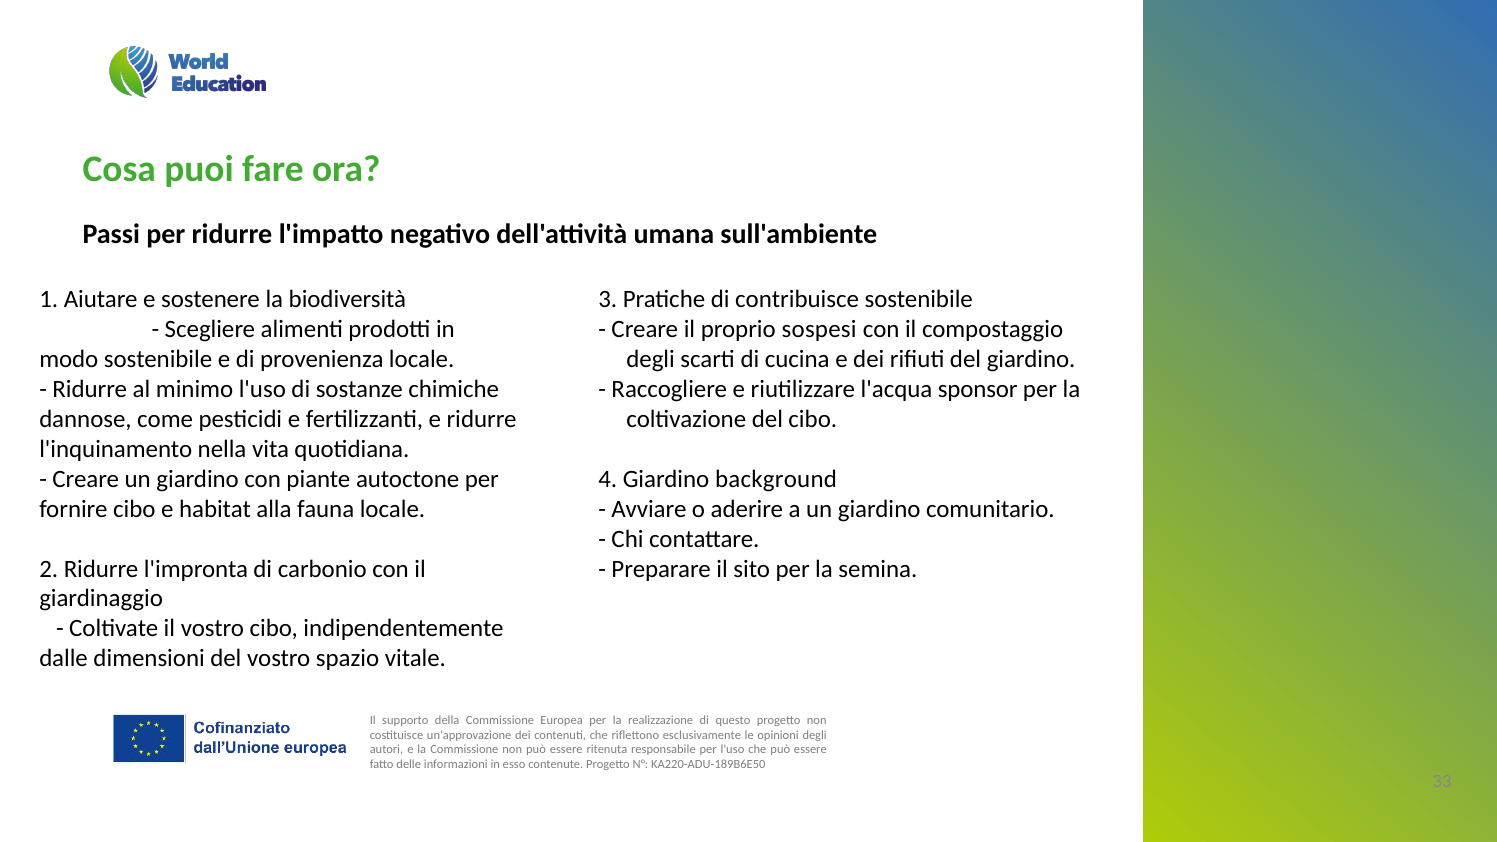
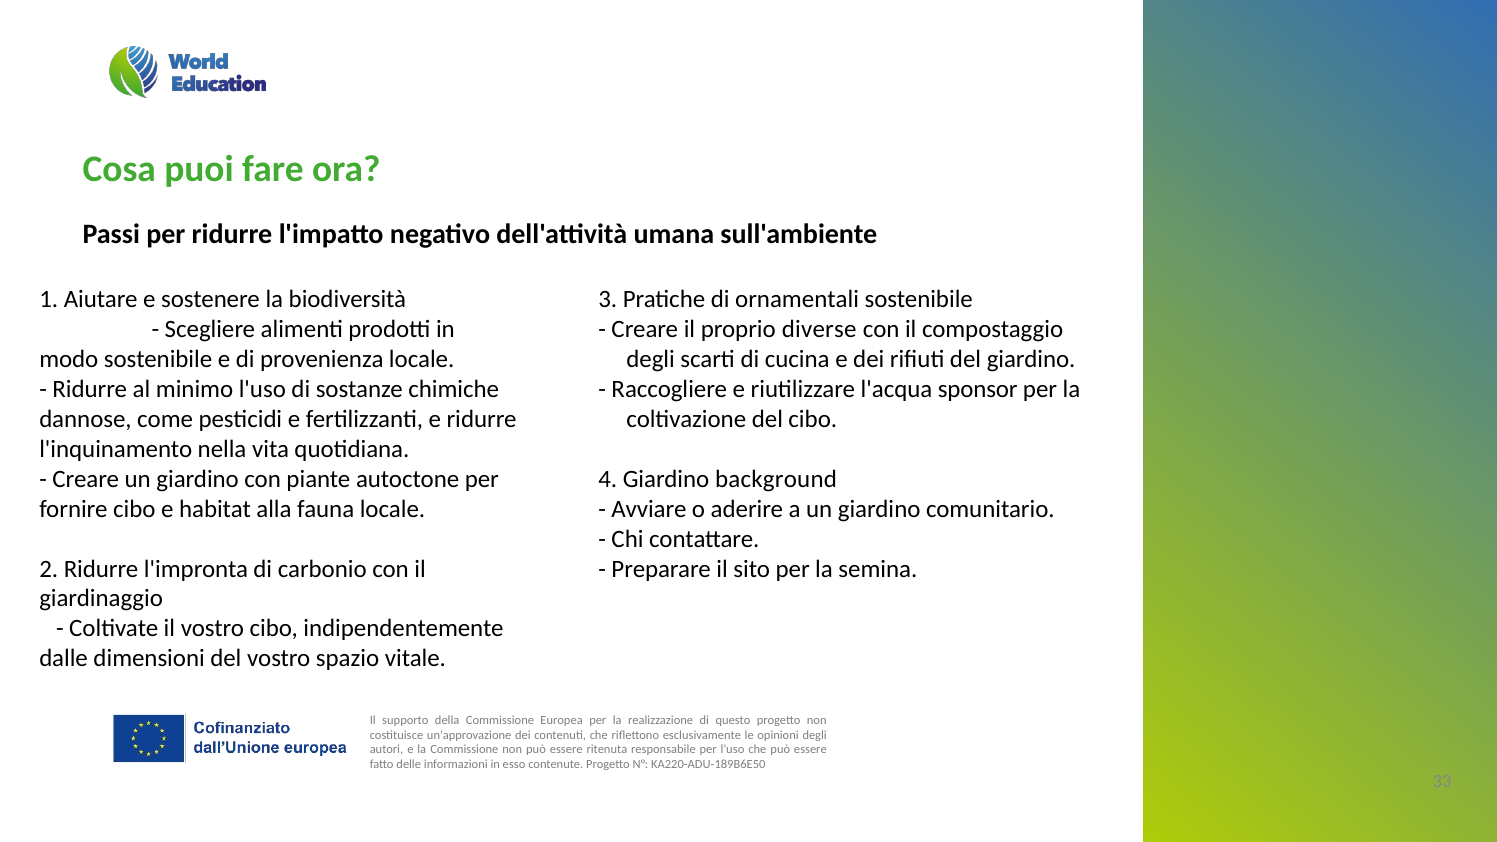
contribuisce: contribuisce -> ornamentali
sospesi: sospesi -> diverse
